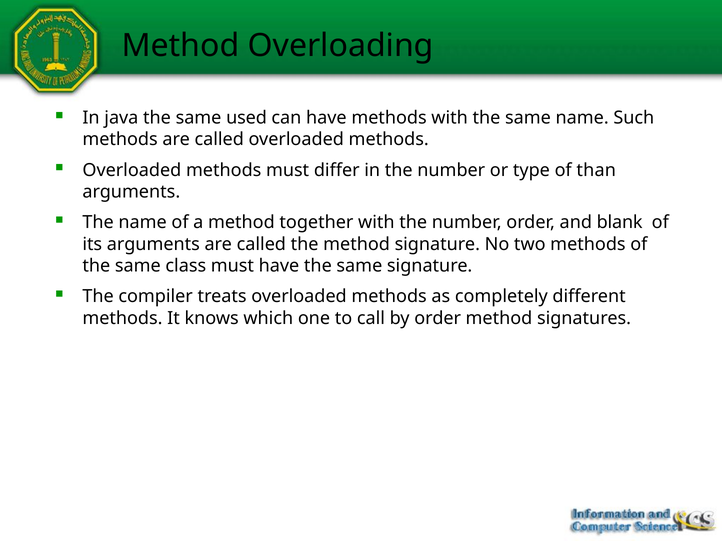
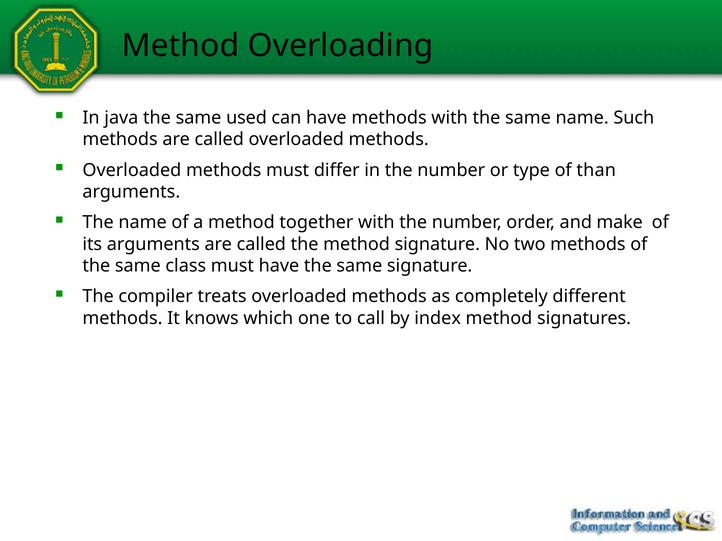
blank: blank -> make
by order: order -> index
